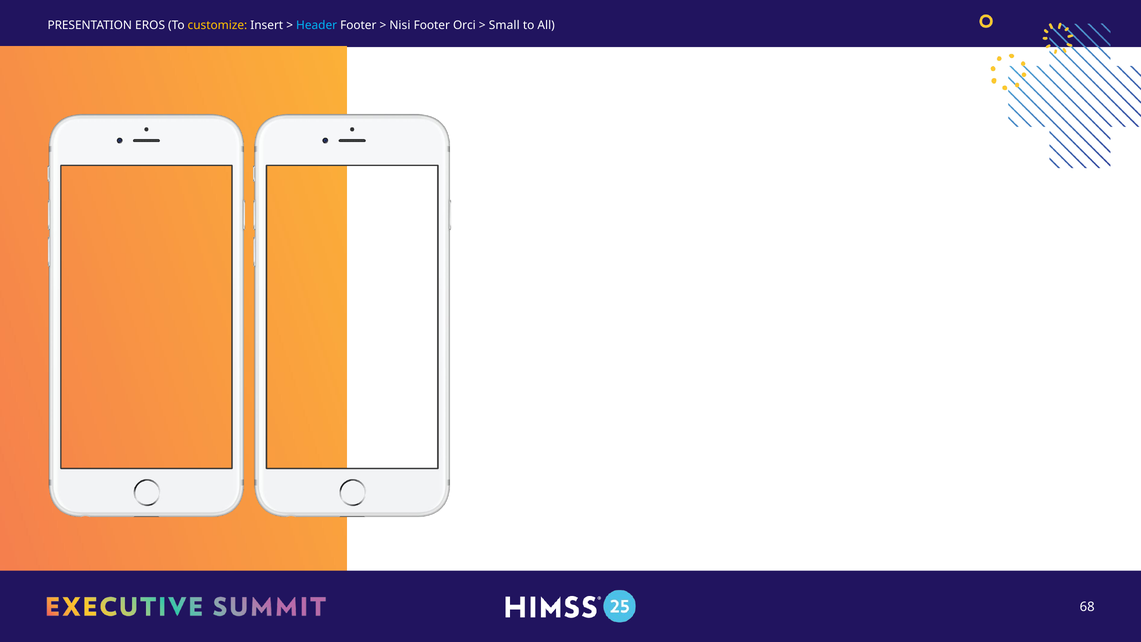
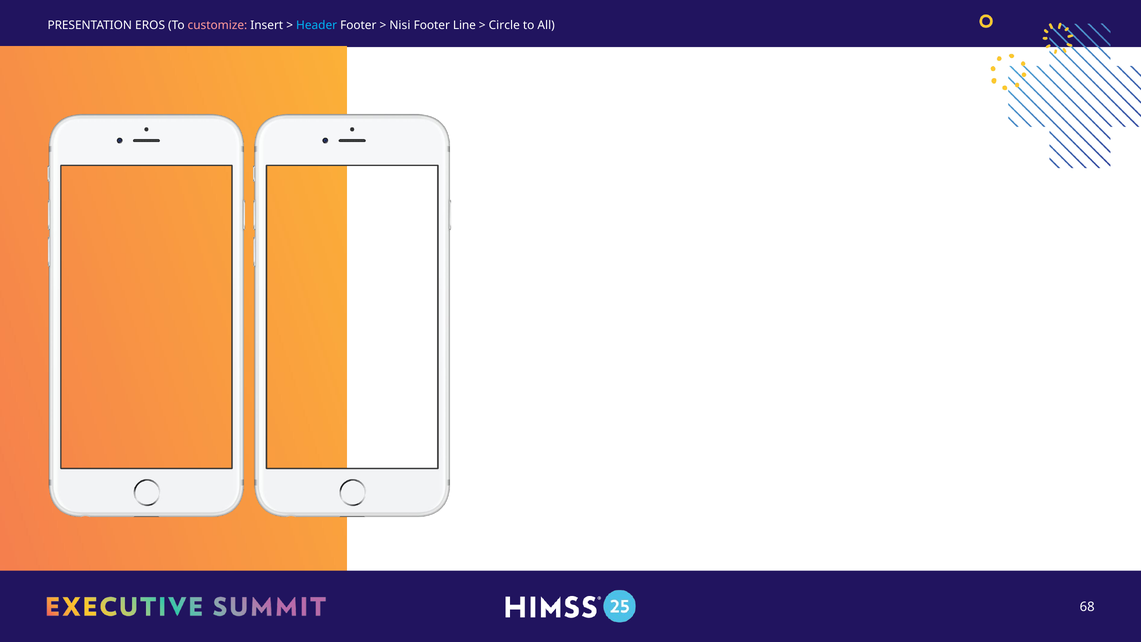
customize colour: yellow -> pink
Orci: Orci -> Line
Small: Small -> Circle
